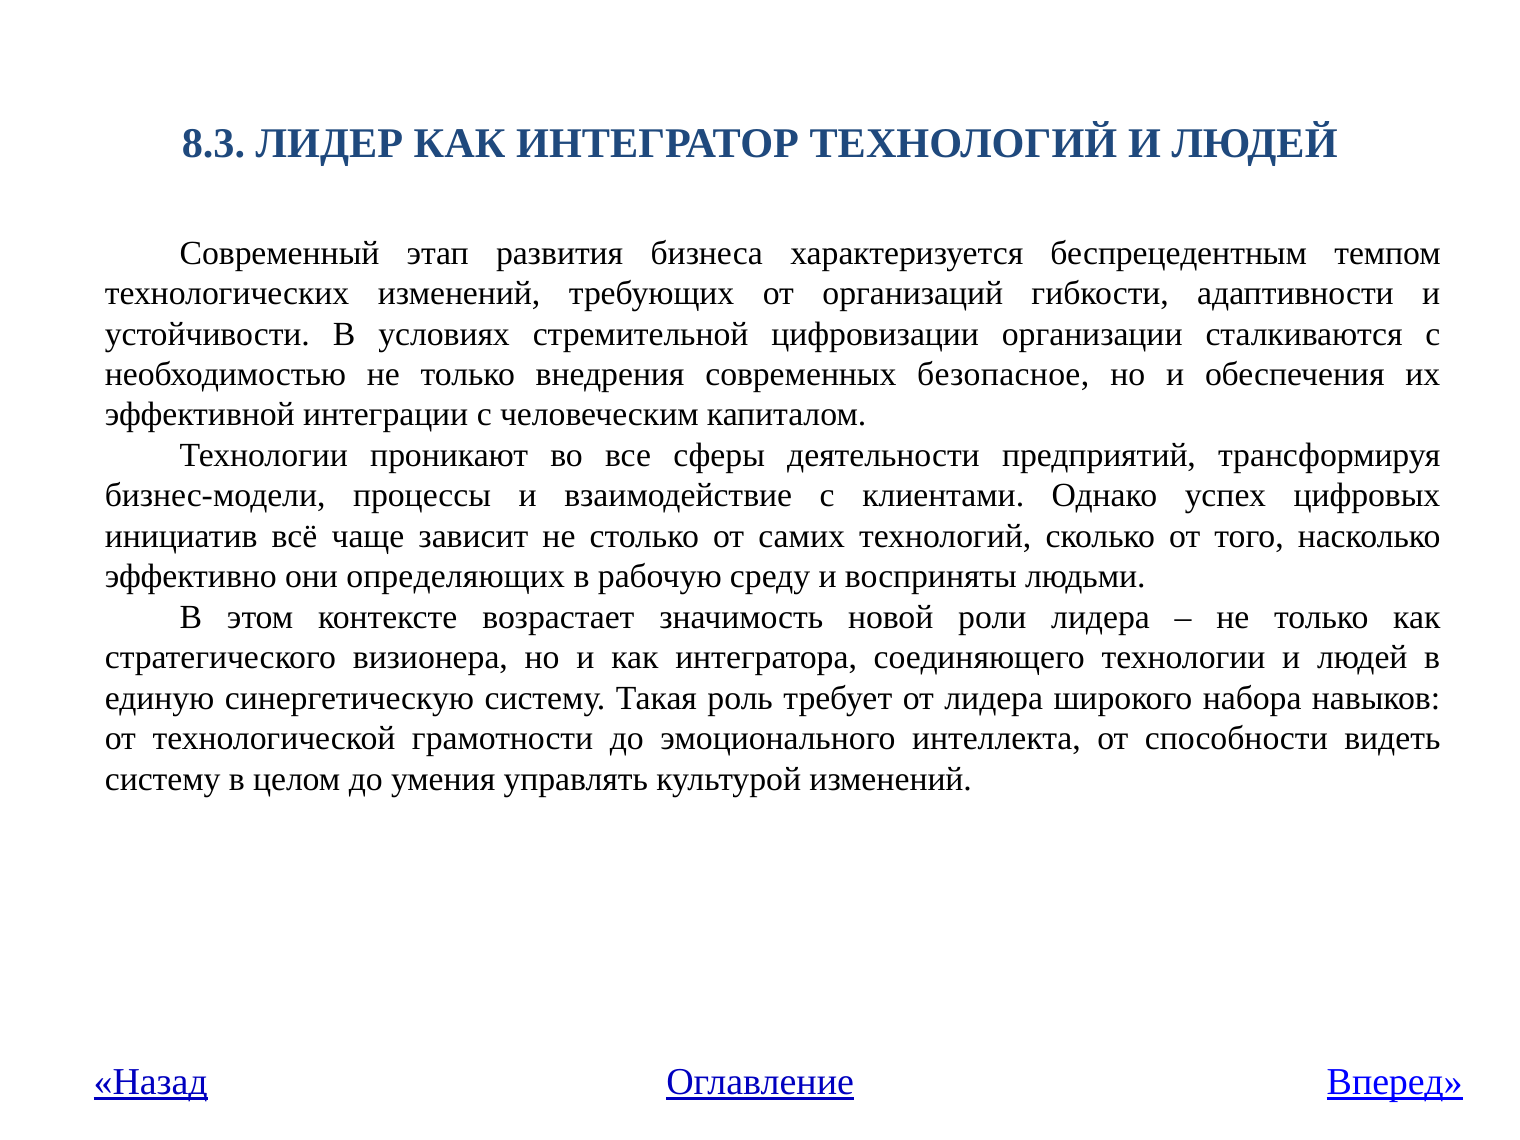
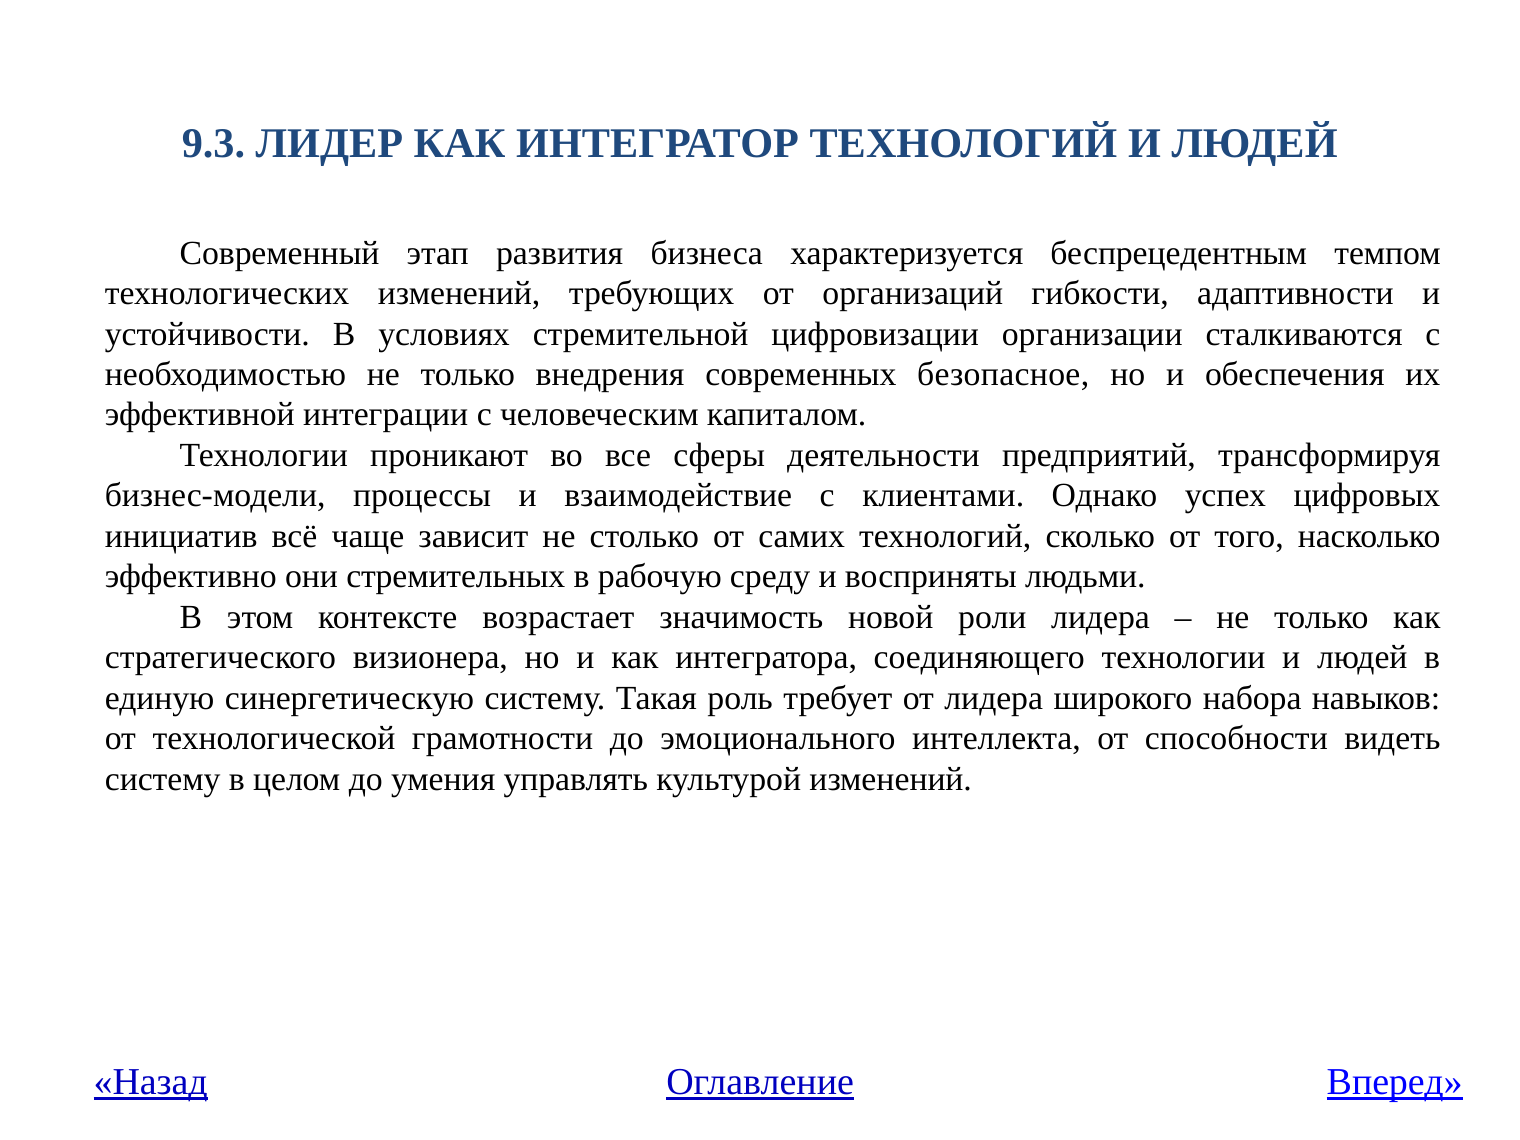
8.3: 8.3 -> 9.3
определяющих: определяющих -> стремительных
